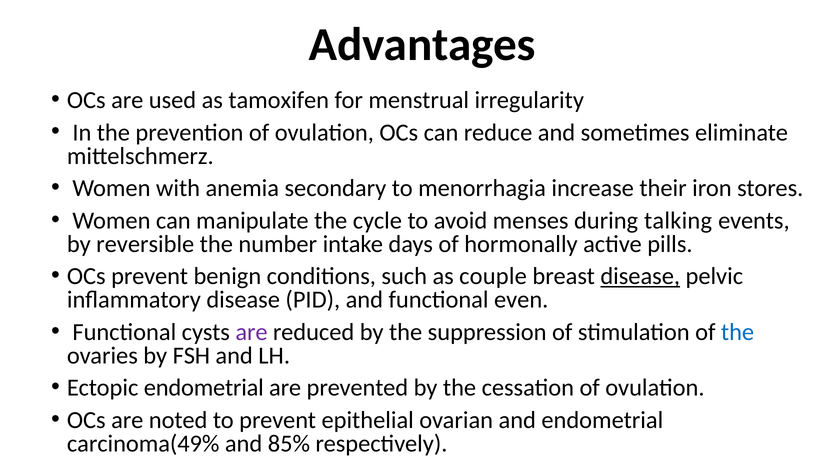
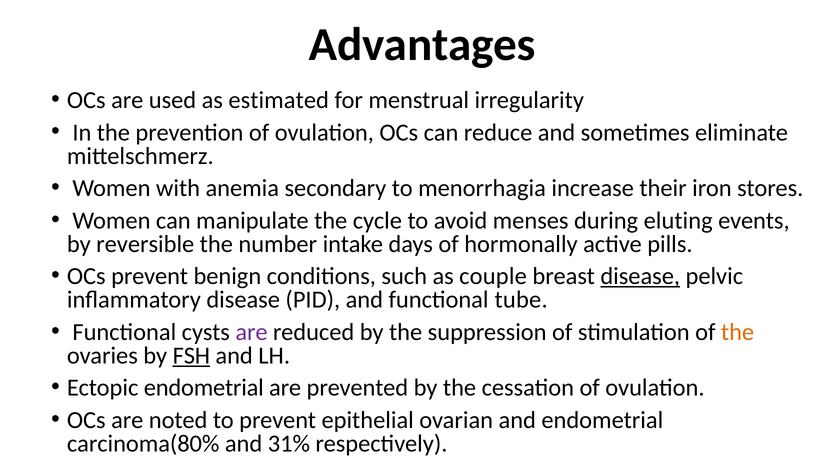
tamoxifen: tamoxifen -> estimated
talking: talking -> eluting
even: even -> tube
the at (738, 332) colour: blue -> orange
FSH underline: none -> present
carcinoma(49%: carcinoma(49% -> carcinoma(80%
85%: 85% -> 31%
